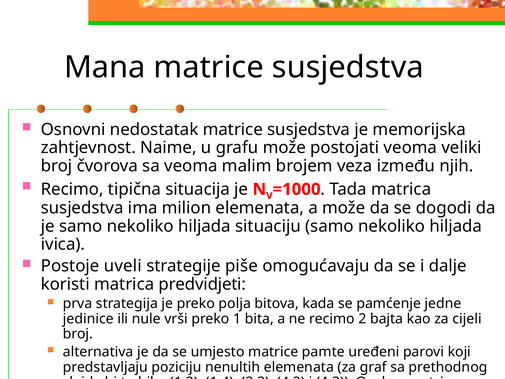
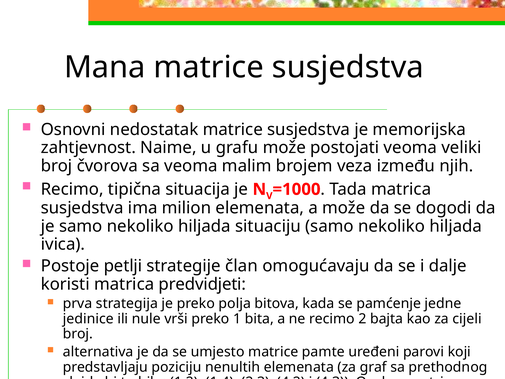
uveli: uveli -> petlji
piše: piše -> član
